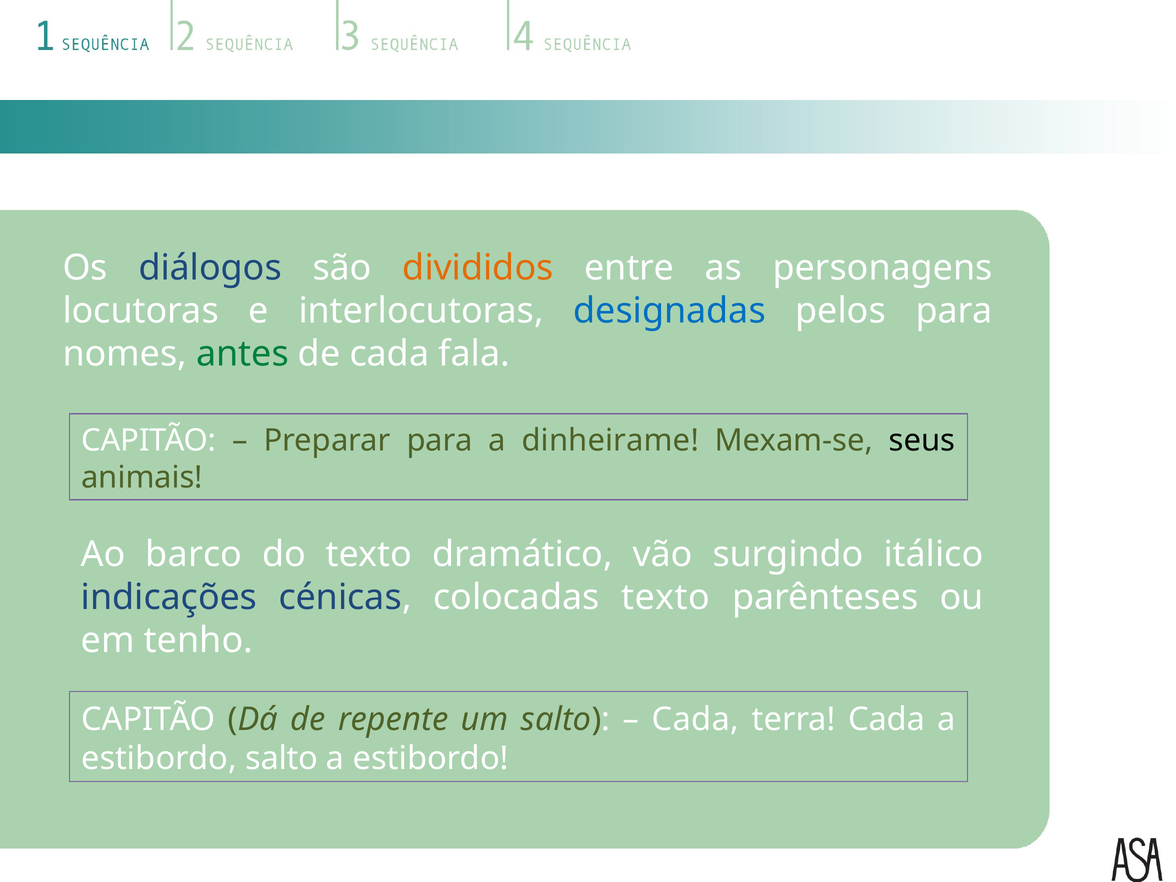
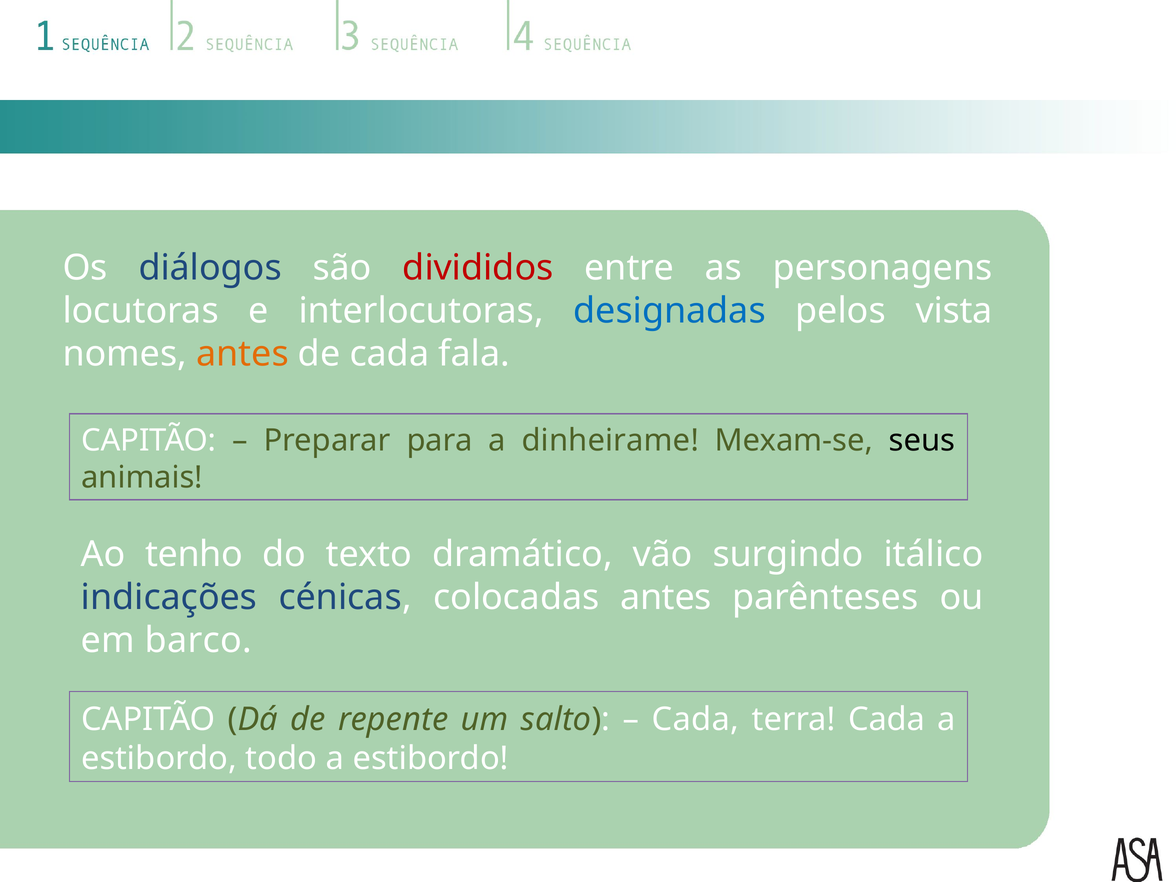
divididos colour: orange -> red
pelos para: para -> vista
antes at (243, 354) colour: green -> orange
barco: barco -> tenho
colocadas texto: texto -> antes
tenho: tenho -> barco
estibordo salto: salto -> todo
